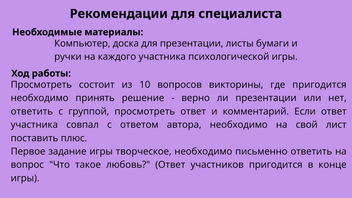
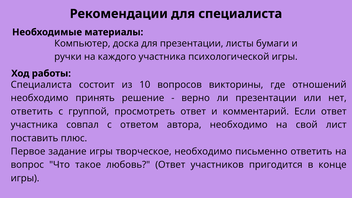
Просмотреть at (41, 85): Просмотреть -> Специалиста
где пригодится: пригодится -> отношений
